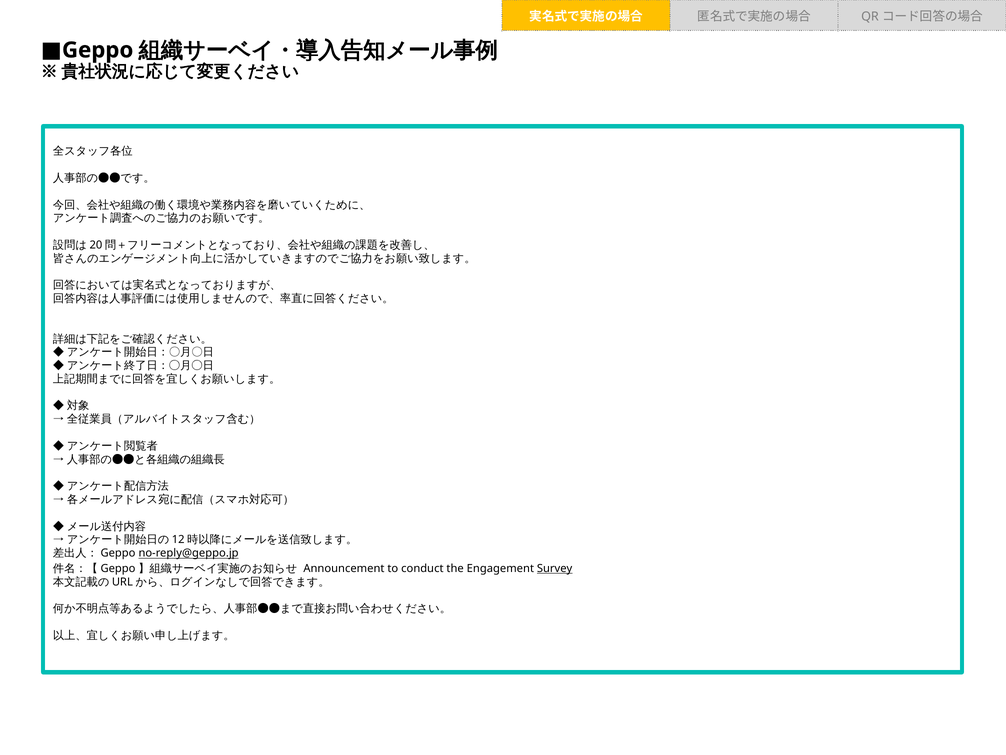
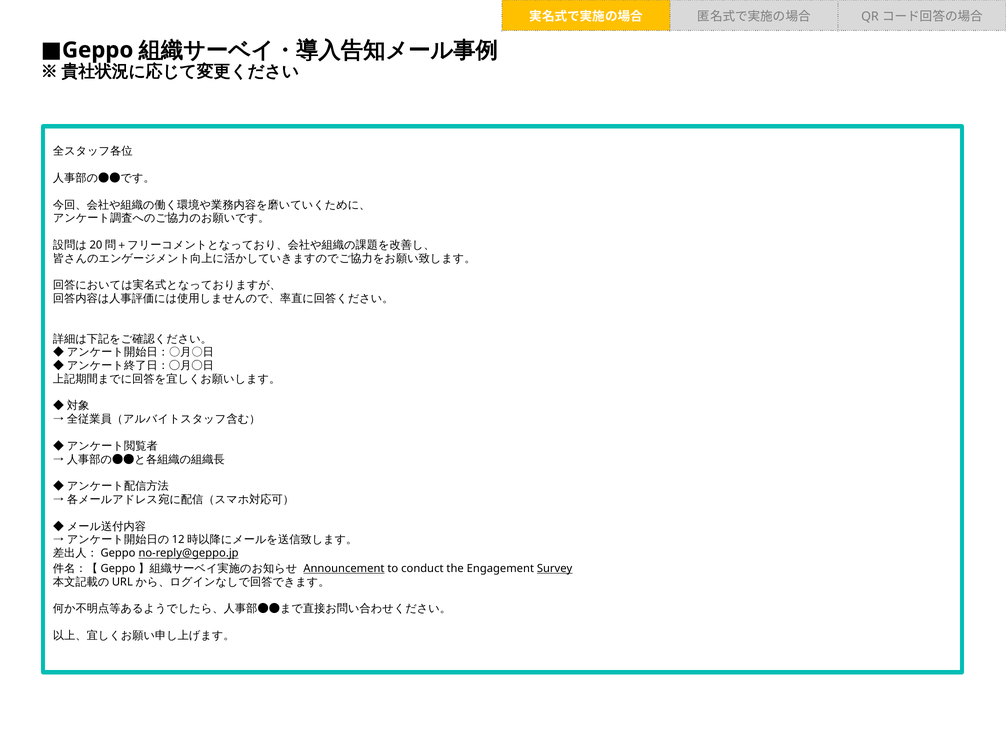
Announcement underline: none -> present
